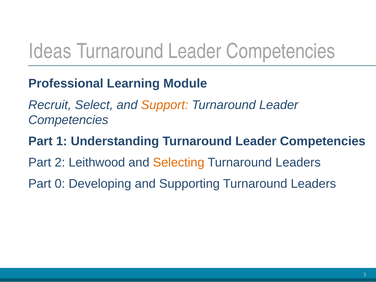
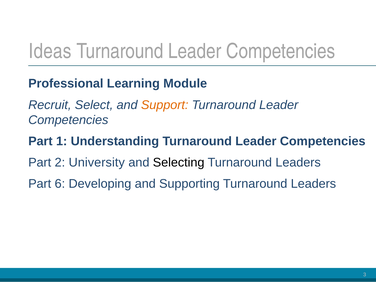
Leithwood: Leithwood -> University
Selecting colour: orange -> black
0: 0 -> 6
